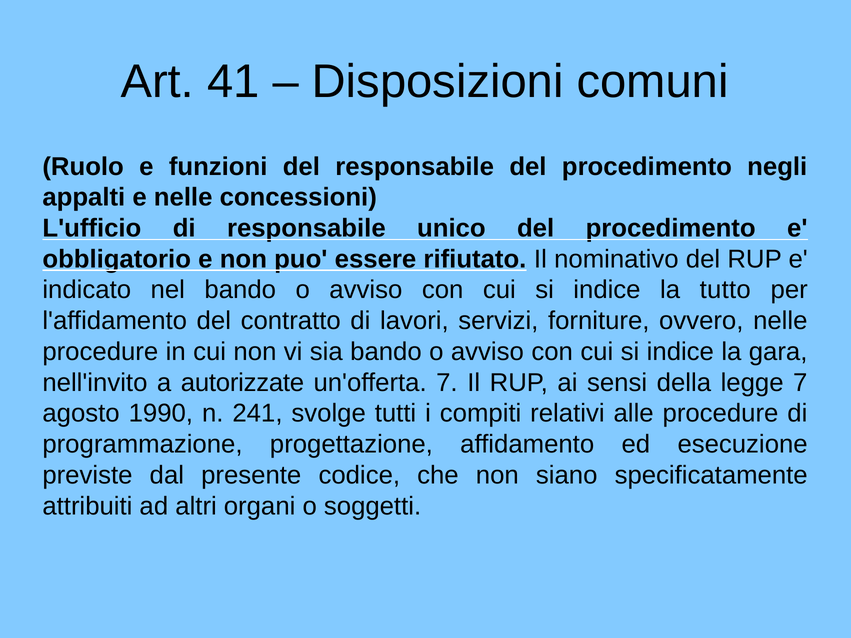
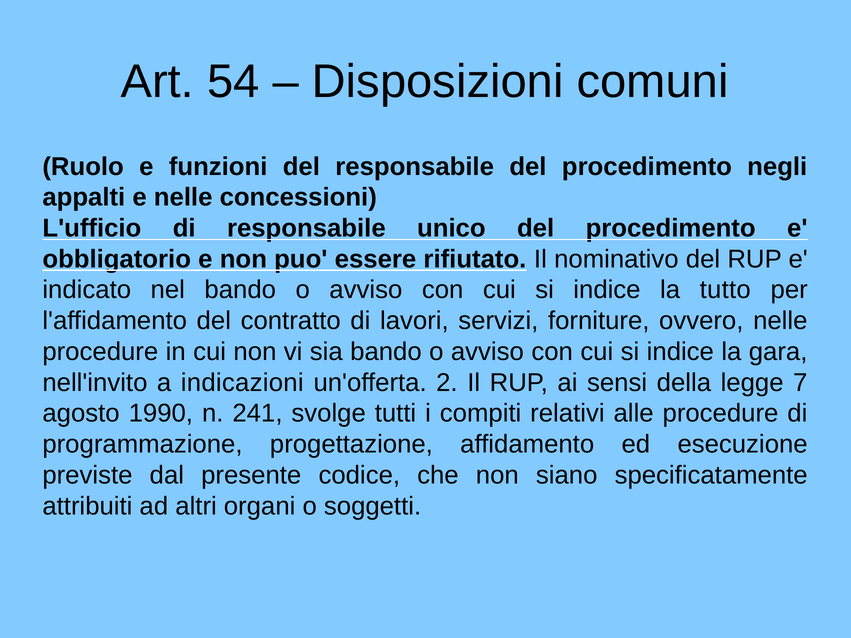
41: 41 -> 54
autorizzate: autorizzate -> indicazioni
un'offerta 7: 7 -> 2
